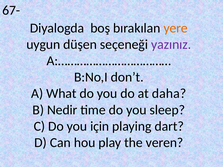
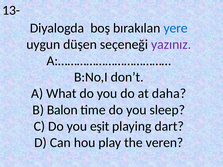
67-: 67- -> 13-
yere colour: orange -> blue
Nedir: Nedir -> Balon
için: için -> eşit
